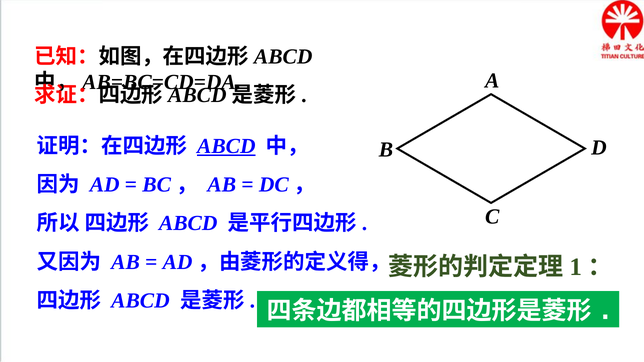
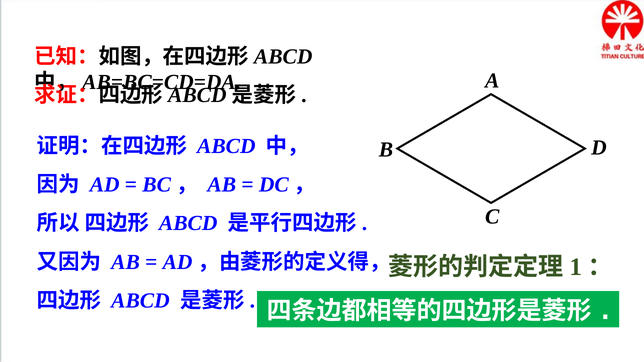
ABCD at (226, 146) underline: present -> none
